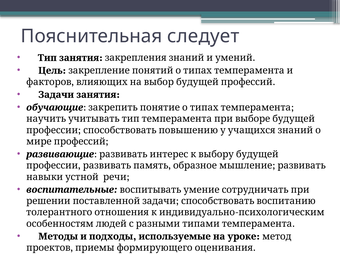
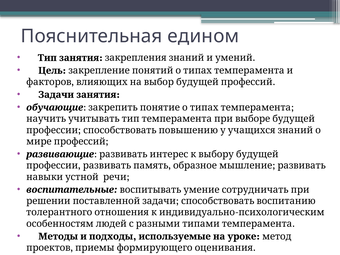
следует: следует -> едином
